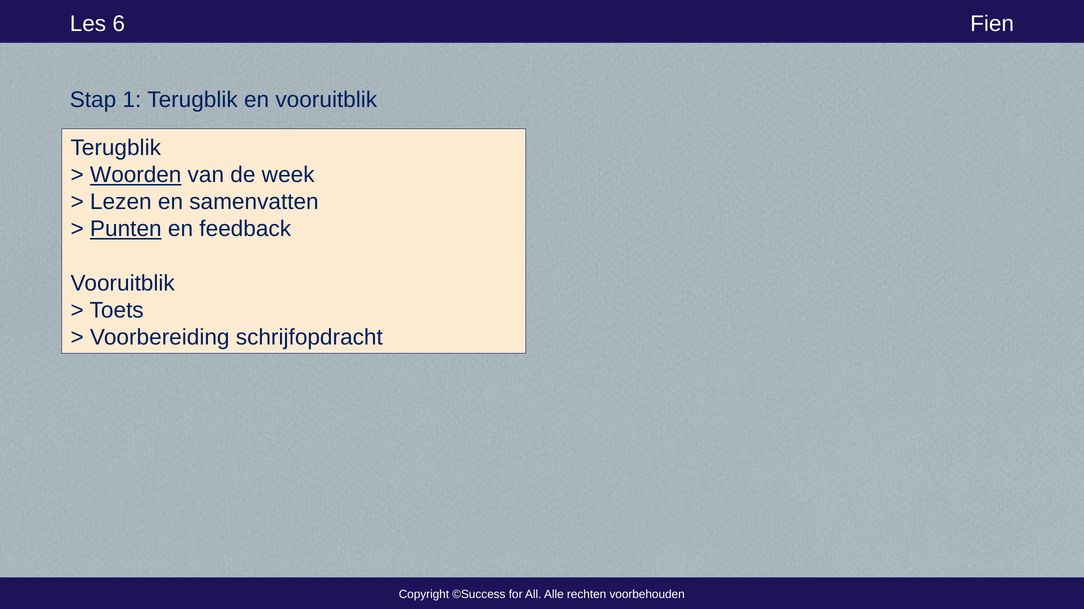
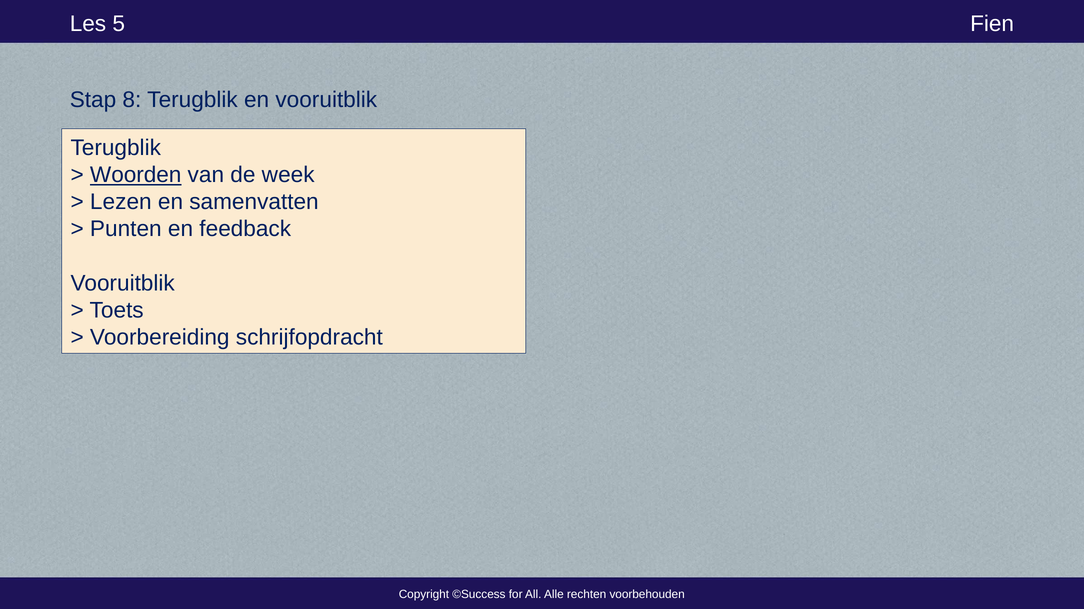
6: 6 -> 5
1: 1 -> 8
Punten underline: present -> none
